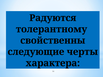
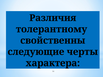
Радуются: Радуются -> Различия
